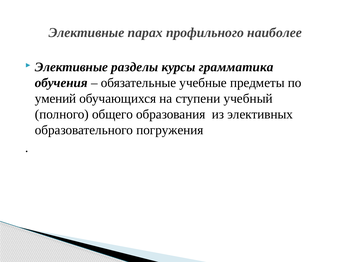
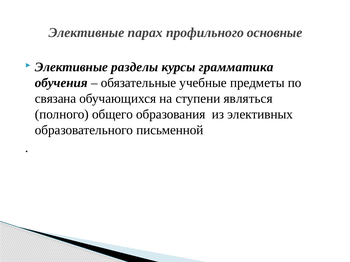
наиболее: наиболее -> основные
умений: умений -> связана
учебный: учебный -> являться
погружения: погружения -> письменной
